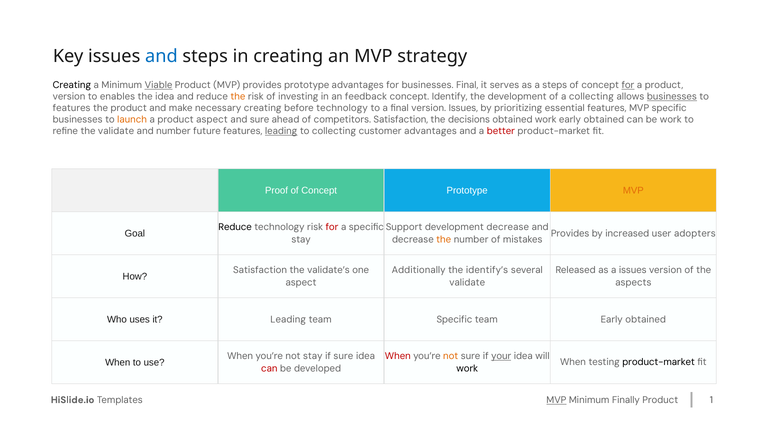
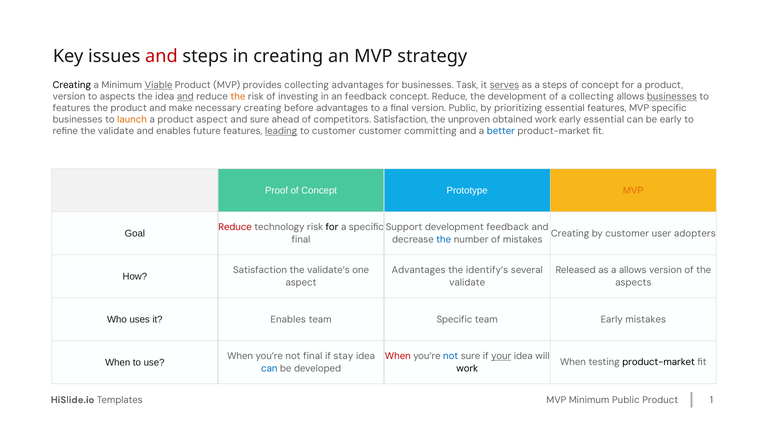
and at (161, 56) colour: blue -> red
provides prototype: prototype -> collecting
businesses Final: Final -> Task
serves underline: none -> present
for at (628, 85) underline: present -> none
to enables: enables -> aspects
and at (185, 96) underline: none -> present
concept Identify: Identify -> Reduce
before technology: technology -> advantages
version Issues: Issues -> Public
decisions: decisions -> unproven
obtained at (604, 120): obtained -> essential
be work: work -> early
and number: number -> enables
to collecting: collecting -> customer
customer advantages: advantages -> committing
better colour: red -> blue
Reduce at (235, 227) colour: black -> red
for at (332, 227) colour: red -> black
development decrease: decrease -> feedback
Provides at (570, 233): Provides -> Creating
by increased: increased -> customer
stay at (301, 239): stay -> final
the at (444, 239) colour: orange -> blue
Additionally at (419, 270): Additionally -> Advantages
a issues: issues -> allows
it Leading: Leading -> Enables
team Early obtained: obtained -> mistakes
not stay: stay -> final
if sure: sure -> stay
not at (451, 356) colour: orange -> blue
can at (269, 368) colour: red -> blue
MVP at (556, 400) underline: present -> none
Minimum Finally: Finally -> Public
